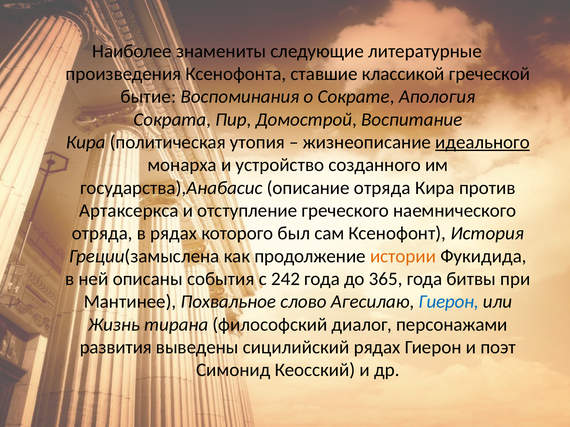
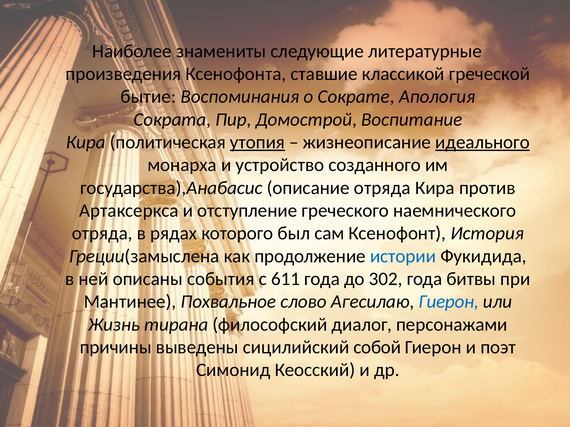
утопия underline: none -> present
истории colour: orange -> blue
242: 242 -> 611
365: 365 -> 302
развития: развития -> причины
сицилийский рядах: рядах -> собой
